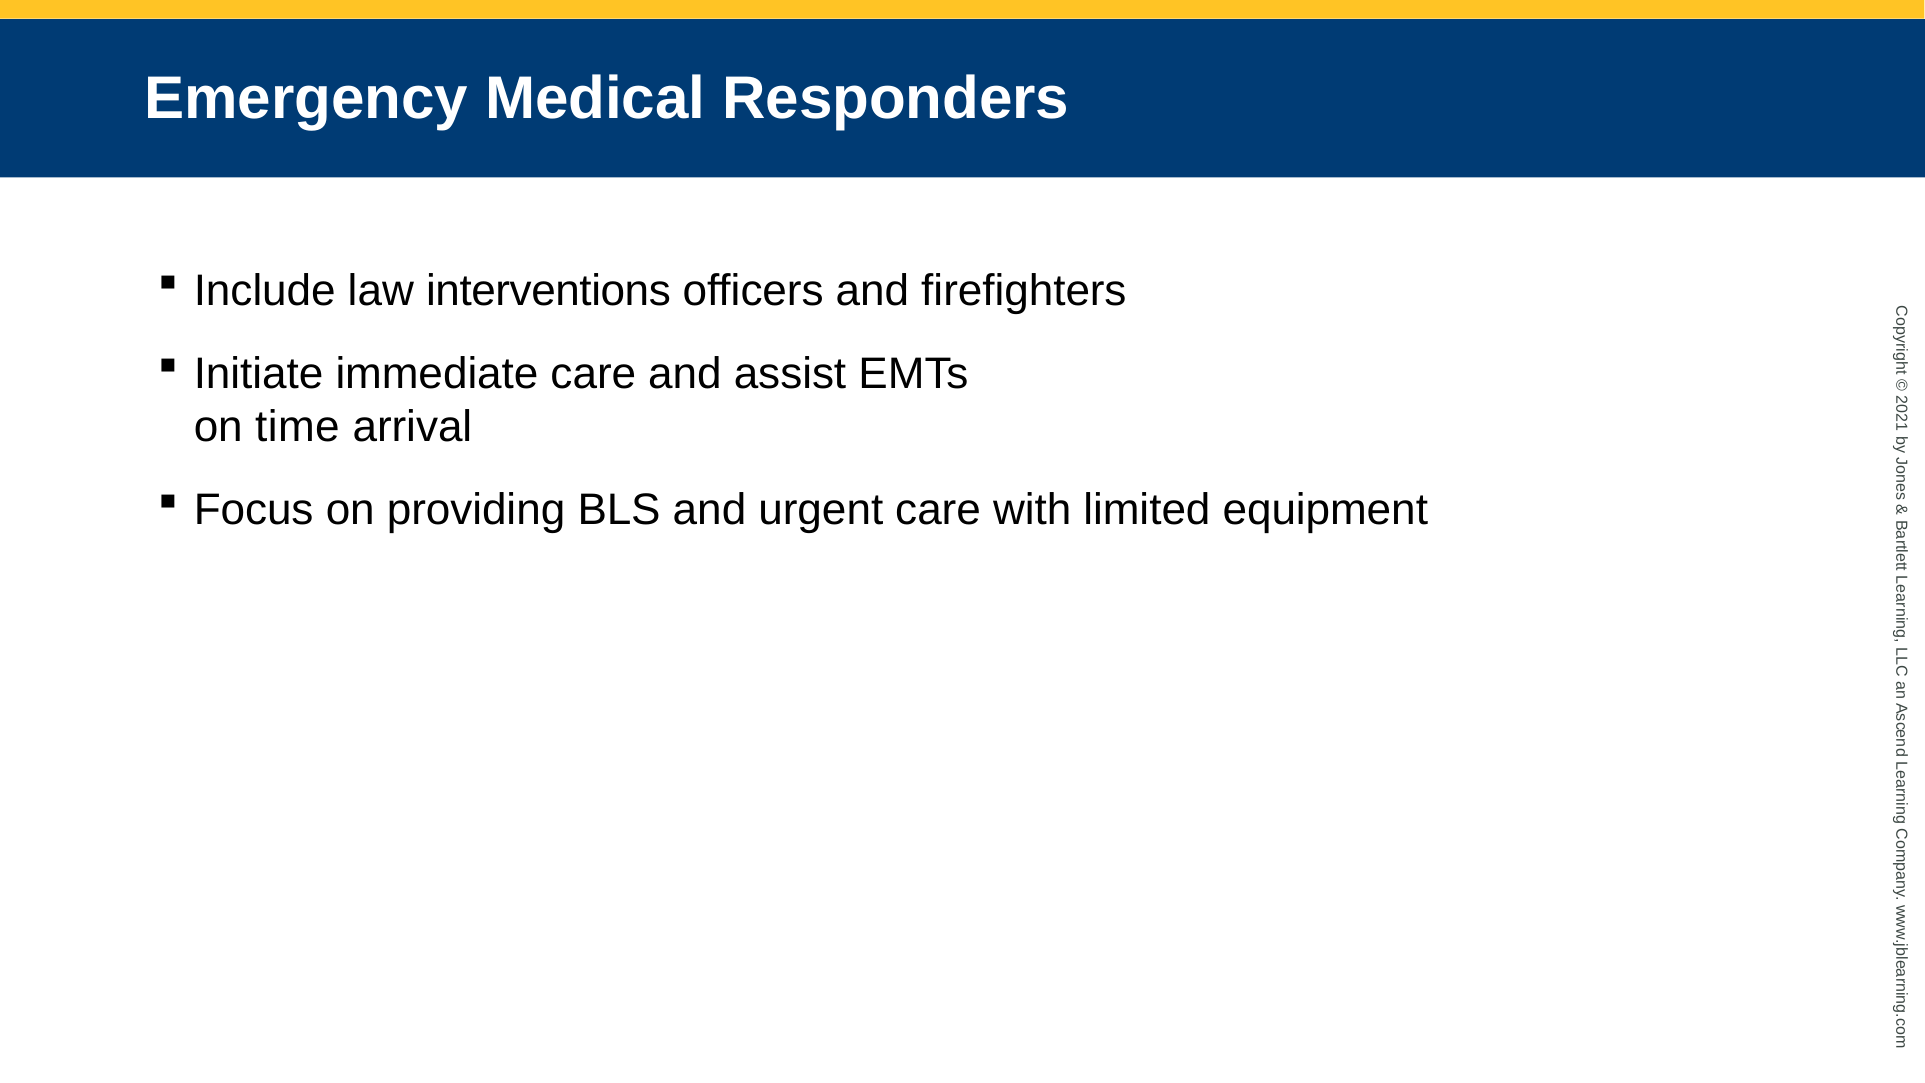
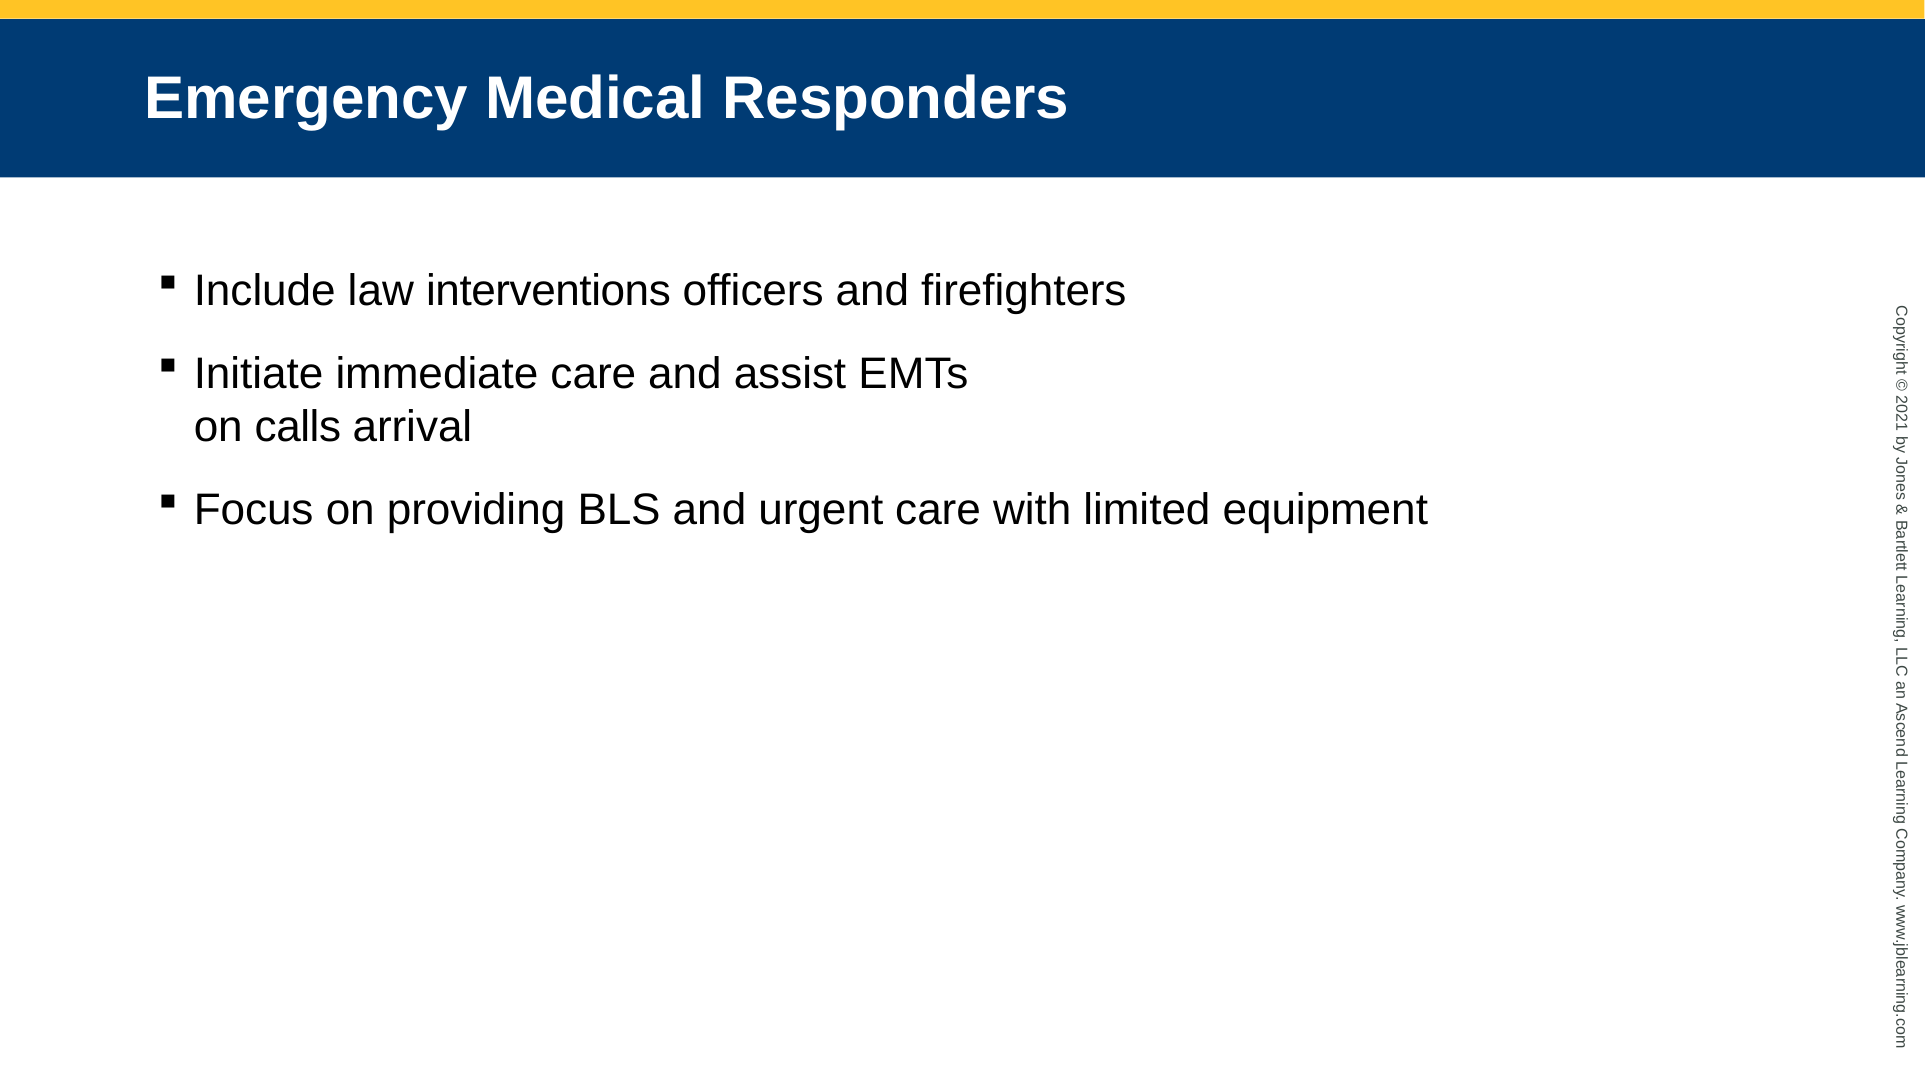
time: time -> calls
